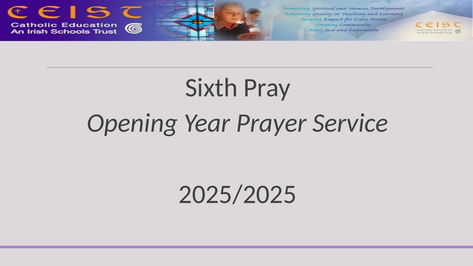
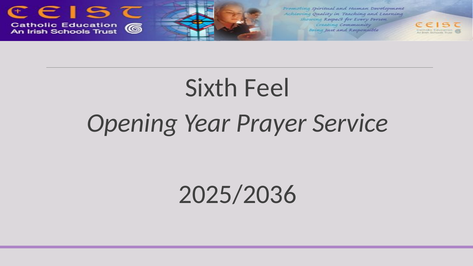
Pray: Pray -> Feel
2025/2025: 2025/2025 -> 2025/2036
